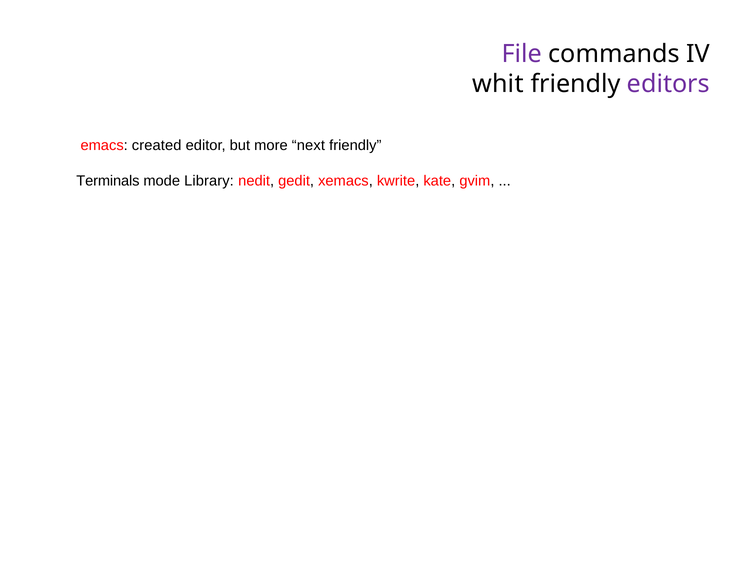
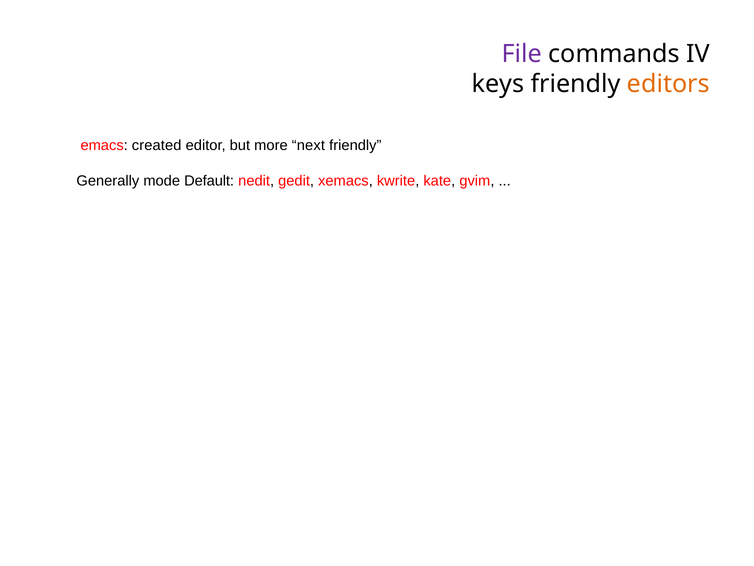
whit: whit -> keys
editors colour: purple -> orange
Terminals: Terminals -> Generally
Library: Library -> Default
